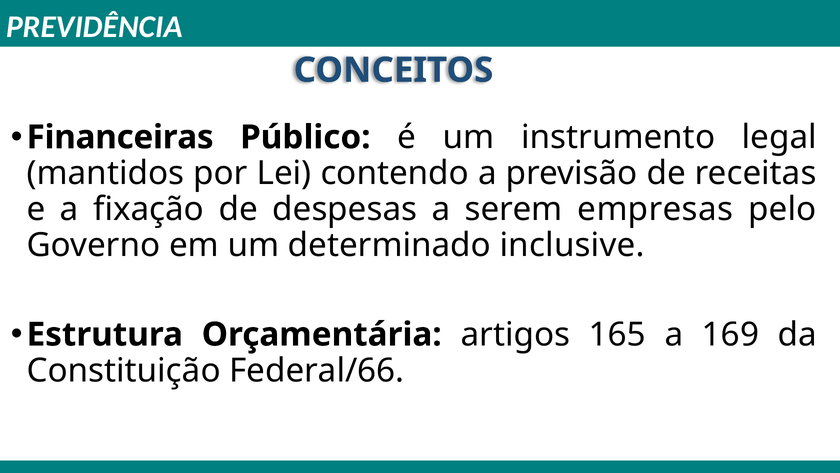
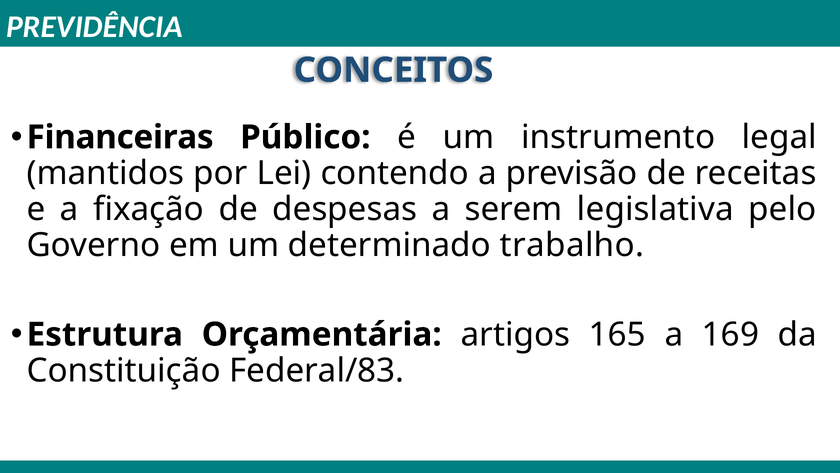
empresas: empresas -> legislativa
inclusive: inclusive -> trabalho
Federal/66: Federal/66 -> Federal/83
